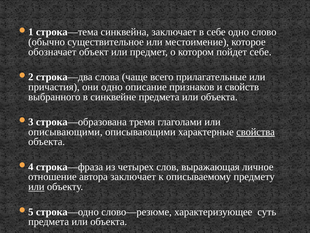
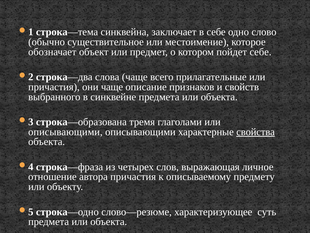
они одно: одно -> чаще
автора заключает: заключает -> причастия
или at (36, 186) underline: present -> none
